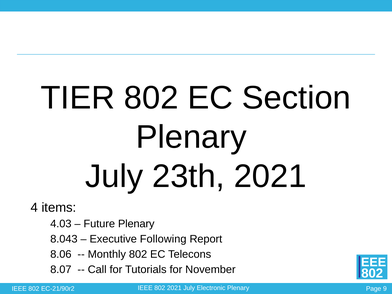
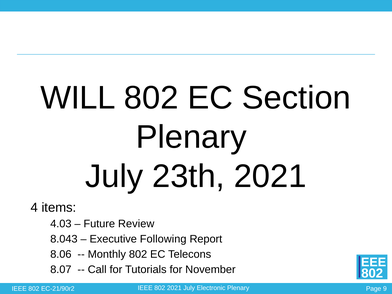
TIER: TIER -> WILL
Future Plenary: Plenary -> Review
